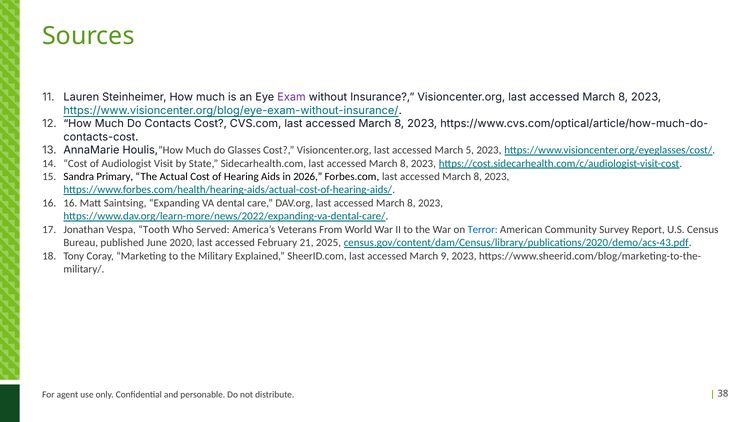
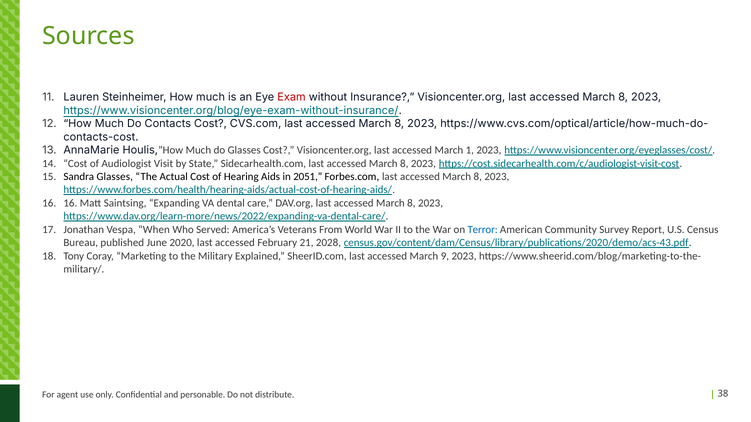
Exam colour: purple -> red
5: 5 -> 1
Sandra Primary: Primary -> Glasses
2026: 2026 -> 2051
Tooth: Tooth -> When
2025: 2025 -> 2028
